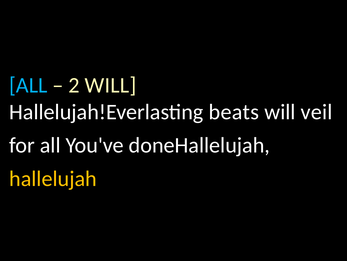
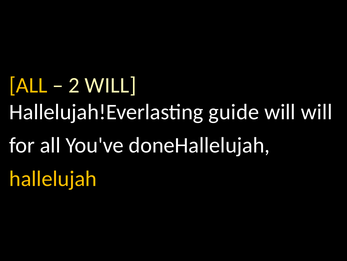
ALL at (28, 85) colour: light blue -> yellow
beats: beats -> guide
will veil: veil -> will
